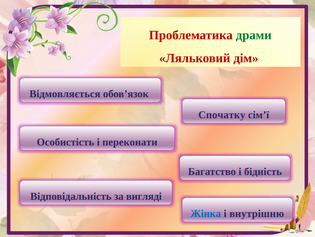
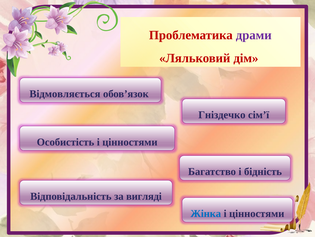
драми colour: green -> purple
Спочатку: Спочатку -> Гніздечко
Особистість і переконати: переконати -> цінностями
внутрішню at (257, 213): внутрішню -> цінностями
